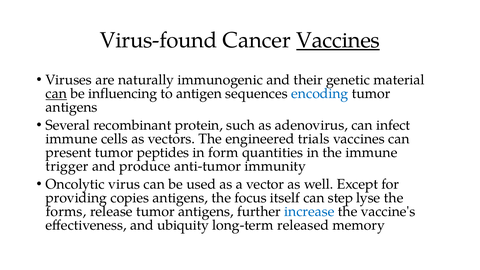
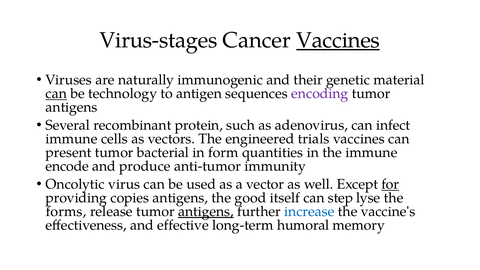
Virus-found: Virus-found -> Virus-stages
influencing: influencing -> technology
encoding colour: blue -> purple
peptides: peptides -> bacterial
trigger: trigger -> encode
for underline: none -> present
focus: focus -> good
antigens at (206, 212) underline: none -> present
ubiquity: ubiquity -> effective
released: released -> humoral
